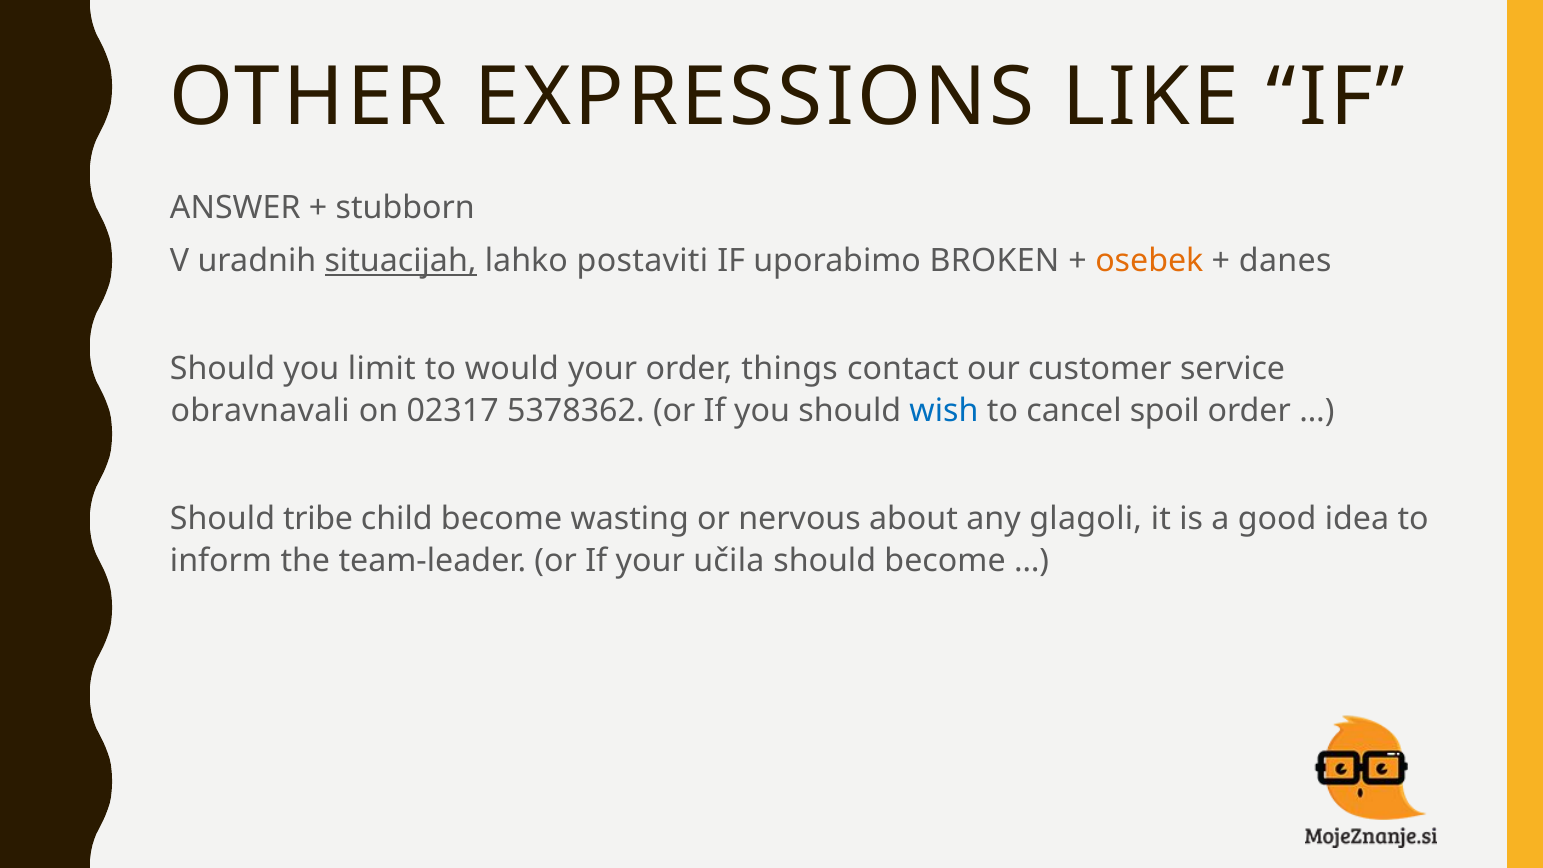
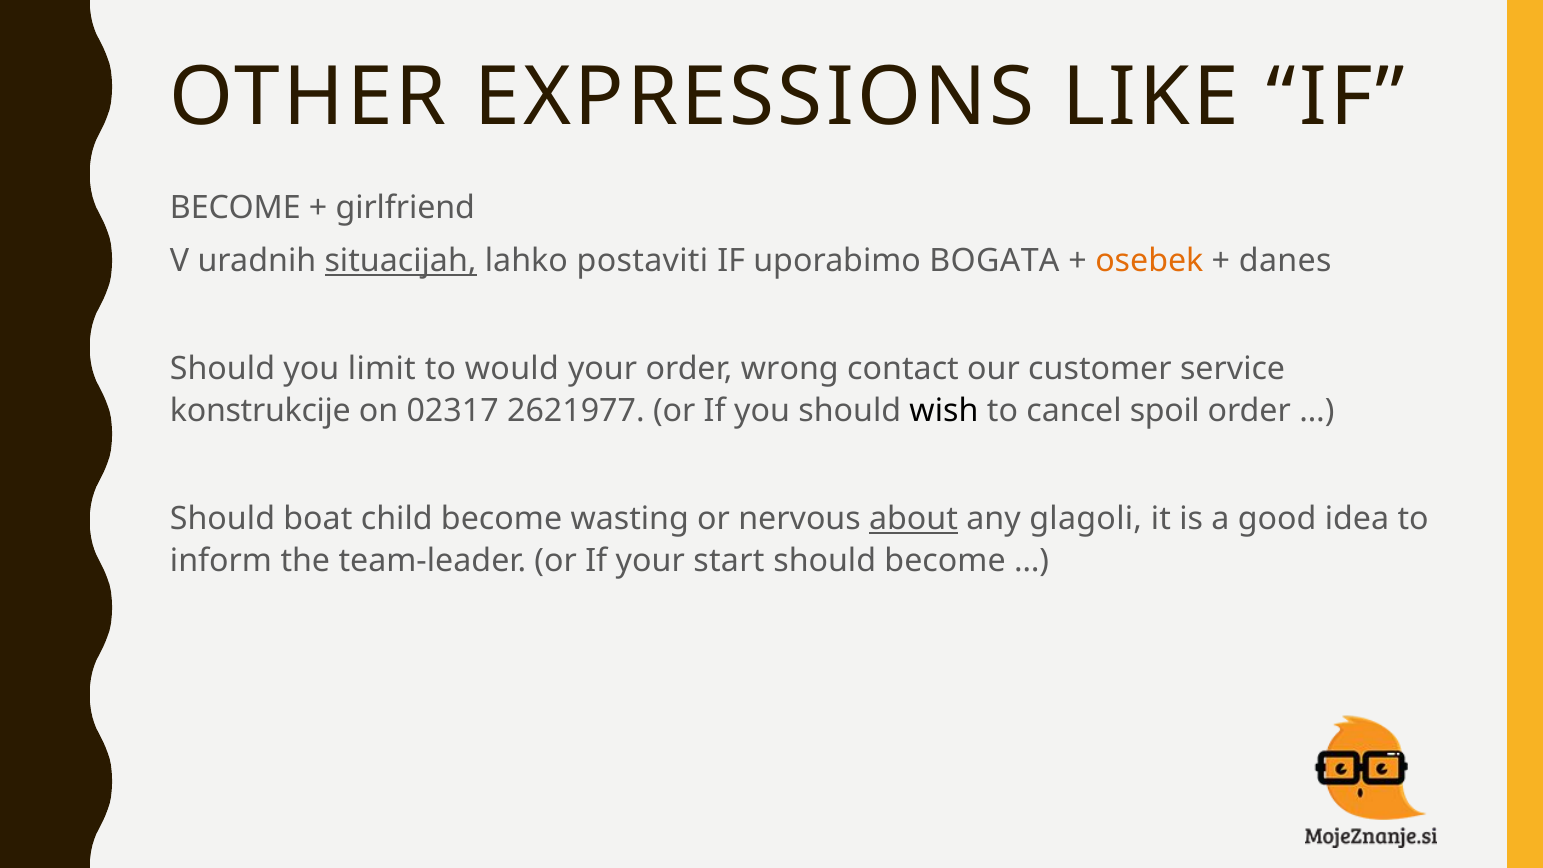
ANSWER at (235, 208): ANSWER -> BECOME
stubborn: stubborn -> girlfriend
BROKEN: BROKEN -> BOGATA
things: things -> wrong
obravnavali: obravnavali -> konstrukcije
5378362: 5378362 -> 2621977
wish colour: blue -> black
tribe: tribe -> boat
about underline: none -> present
učila: učila -> start
